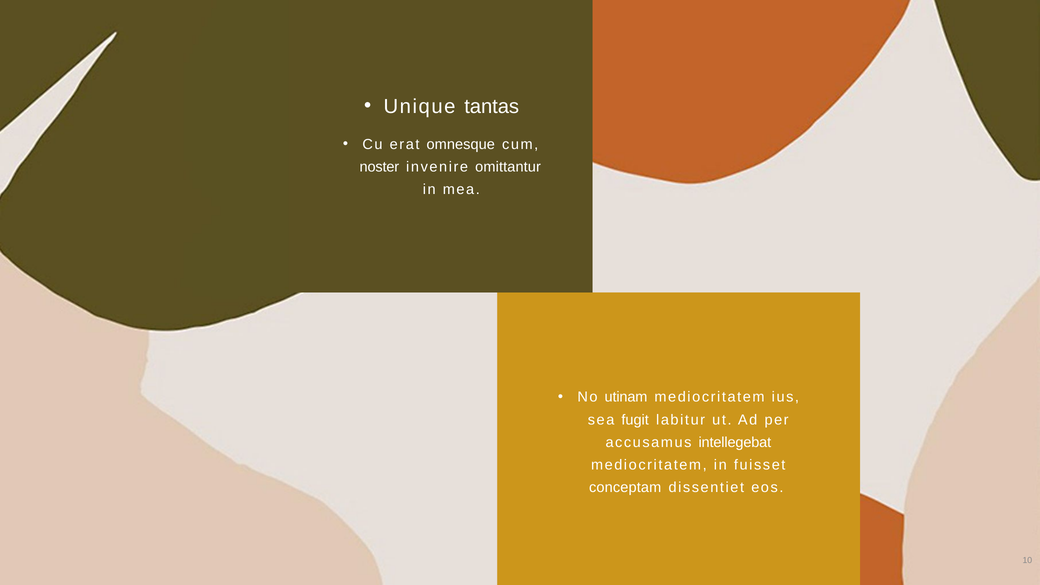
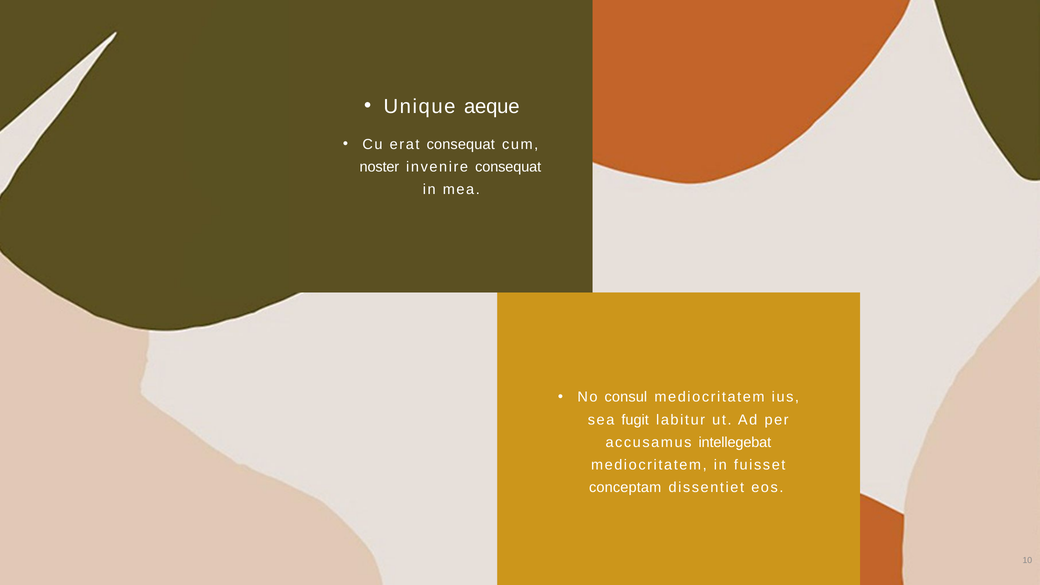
tantas: tantas -> aeque
erat omnesque: omnesque -> consequat
invenire omittantur: omittantur -> consequat
utinam: utinam -> consul
